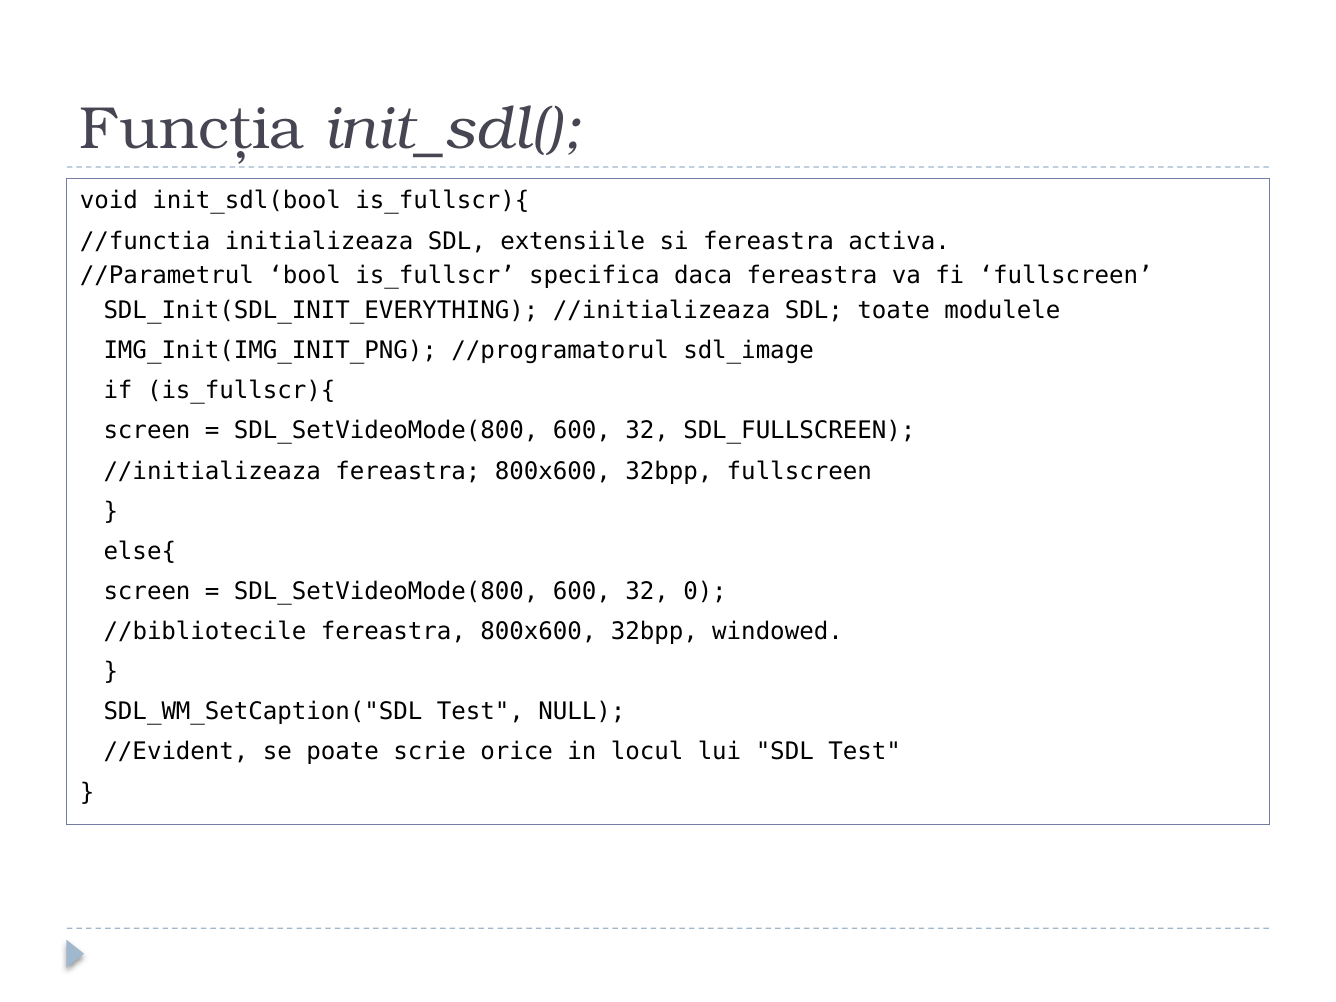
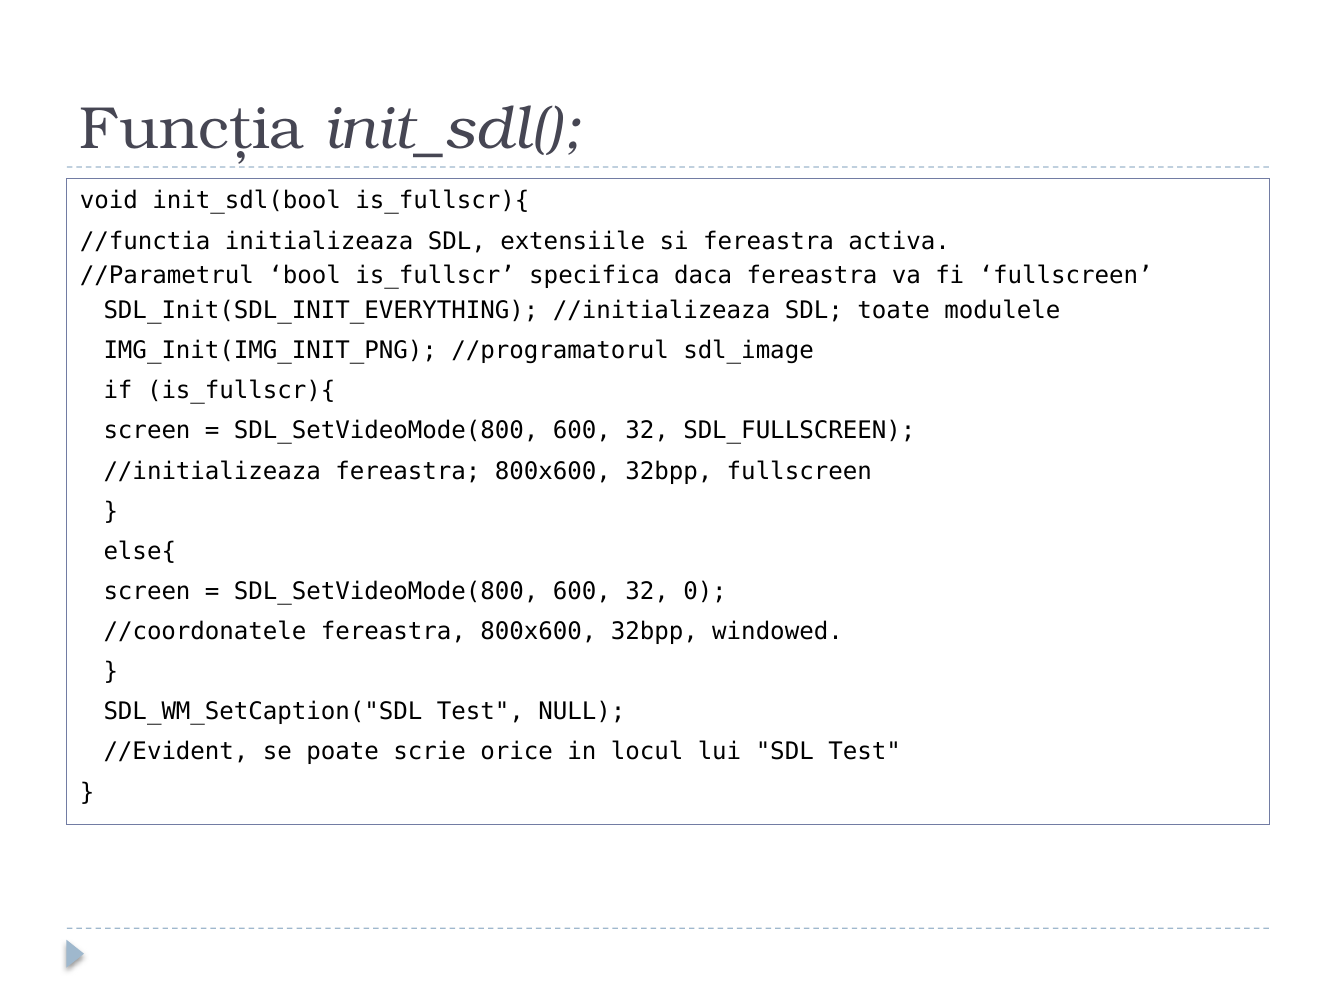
//bibliotecile: //bibliotecile -> //coordonatele
